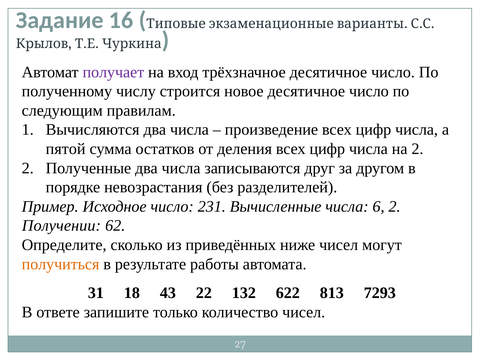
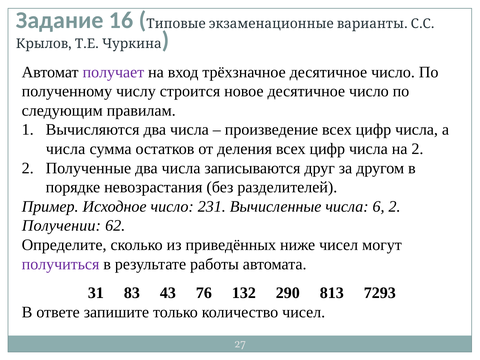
пятой at (66, 149): пятой -> числа
получиться colour: orange -> purple
18: 18 -> 83
22: 22 -> 76
622: 622 -> 290
